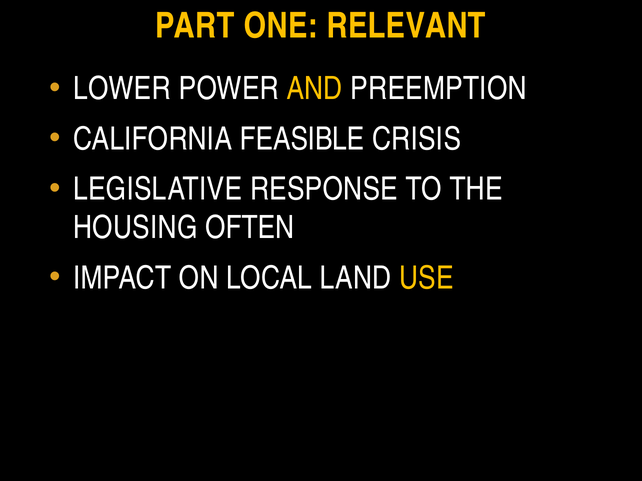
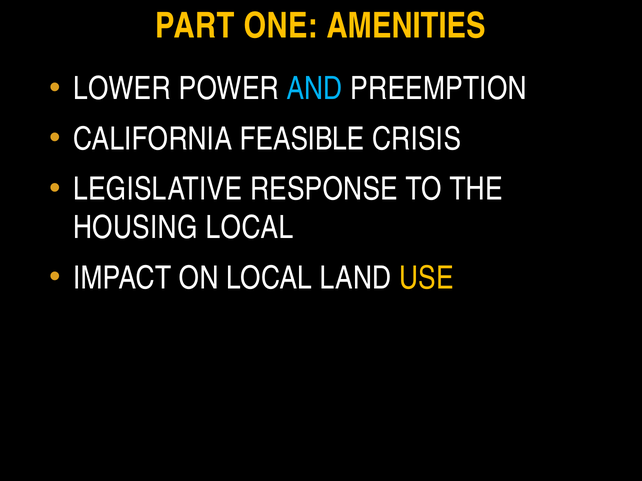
RELEVANT: RELEVANT -> AMENITIES
AND colour: yellow -> light blue
HOUSING OFTEN: OFTEN -> LOCAL
